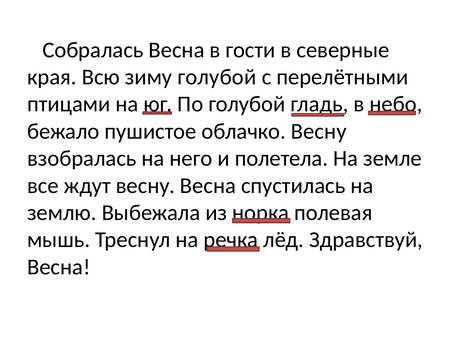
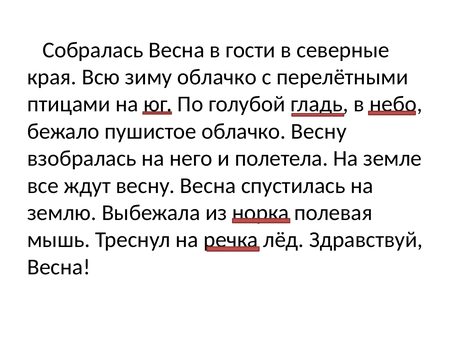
зиму голубой: голубой -> облачко
